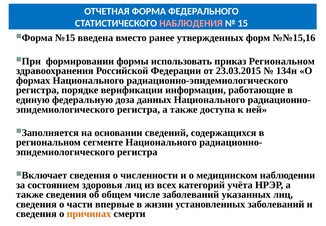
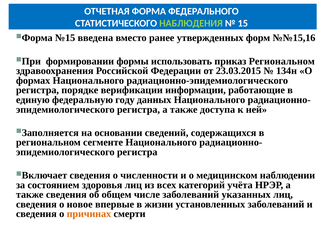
НАБЛЮДЕНИЯ colour: pink -> light green
доза: доза -> году
части: части -> новое
